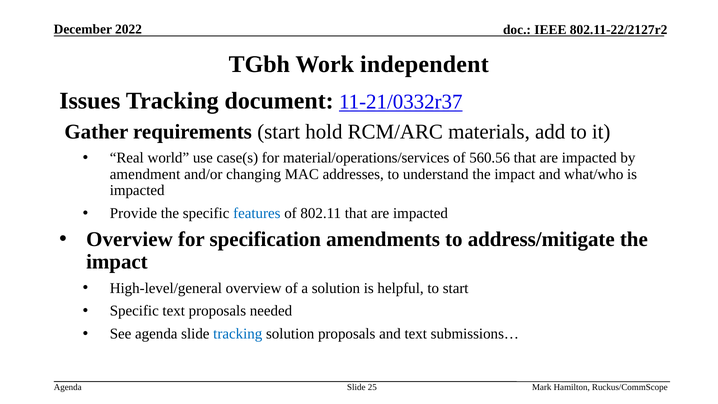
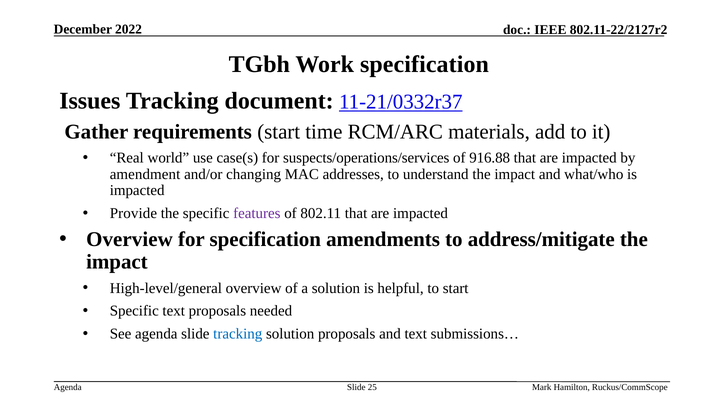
Work independent: independent -> specification
hold: hold -> time
material/operations/services: material/operations/services -> suspects/operations/services
560.56: 560.56 -> 916.88
features colour: blue -> purple
